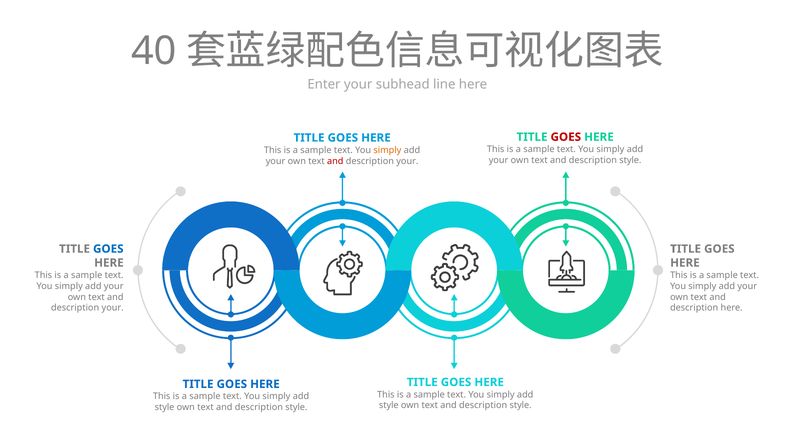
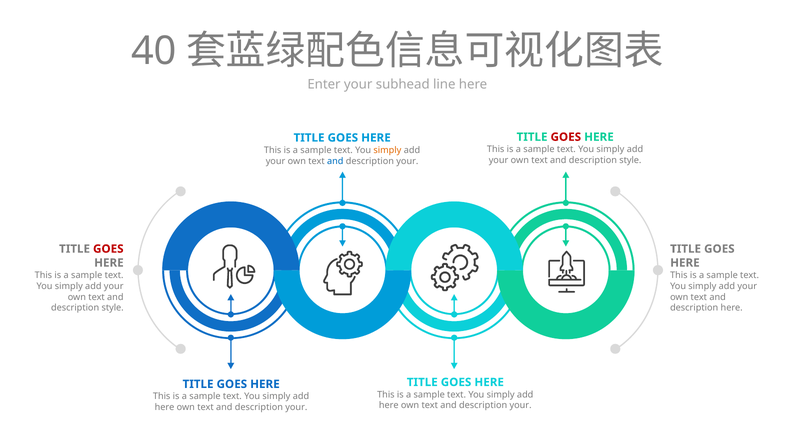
and at (335, 161) colour: red -> blue
GOES at (108, 249) colour: blue -> red
your at (113, 308): your -> style
style at (389, 405): style -> here
style at (521, 405): style -> your
style at (165, 407): style -> here
style at (296, 407): style -> your
